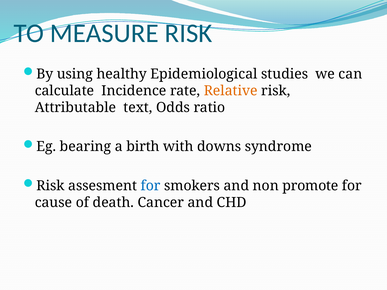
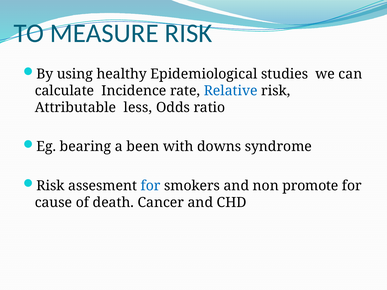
Relative colour: orange -> blue
text: text -> less
birth: birth -> been
